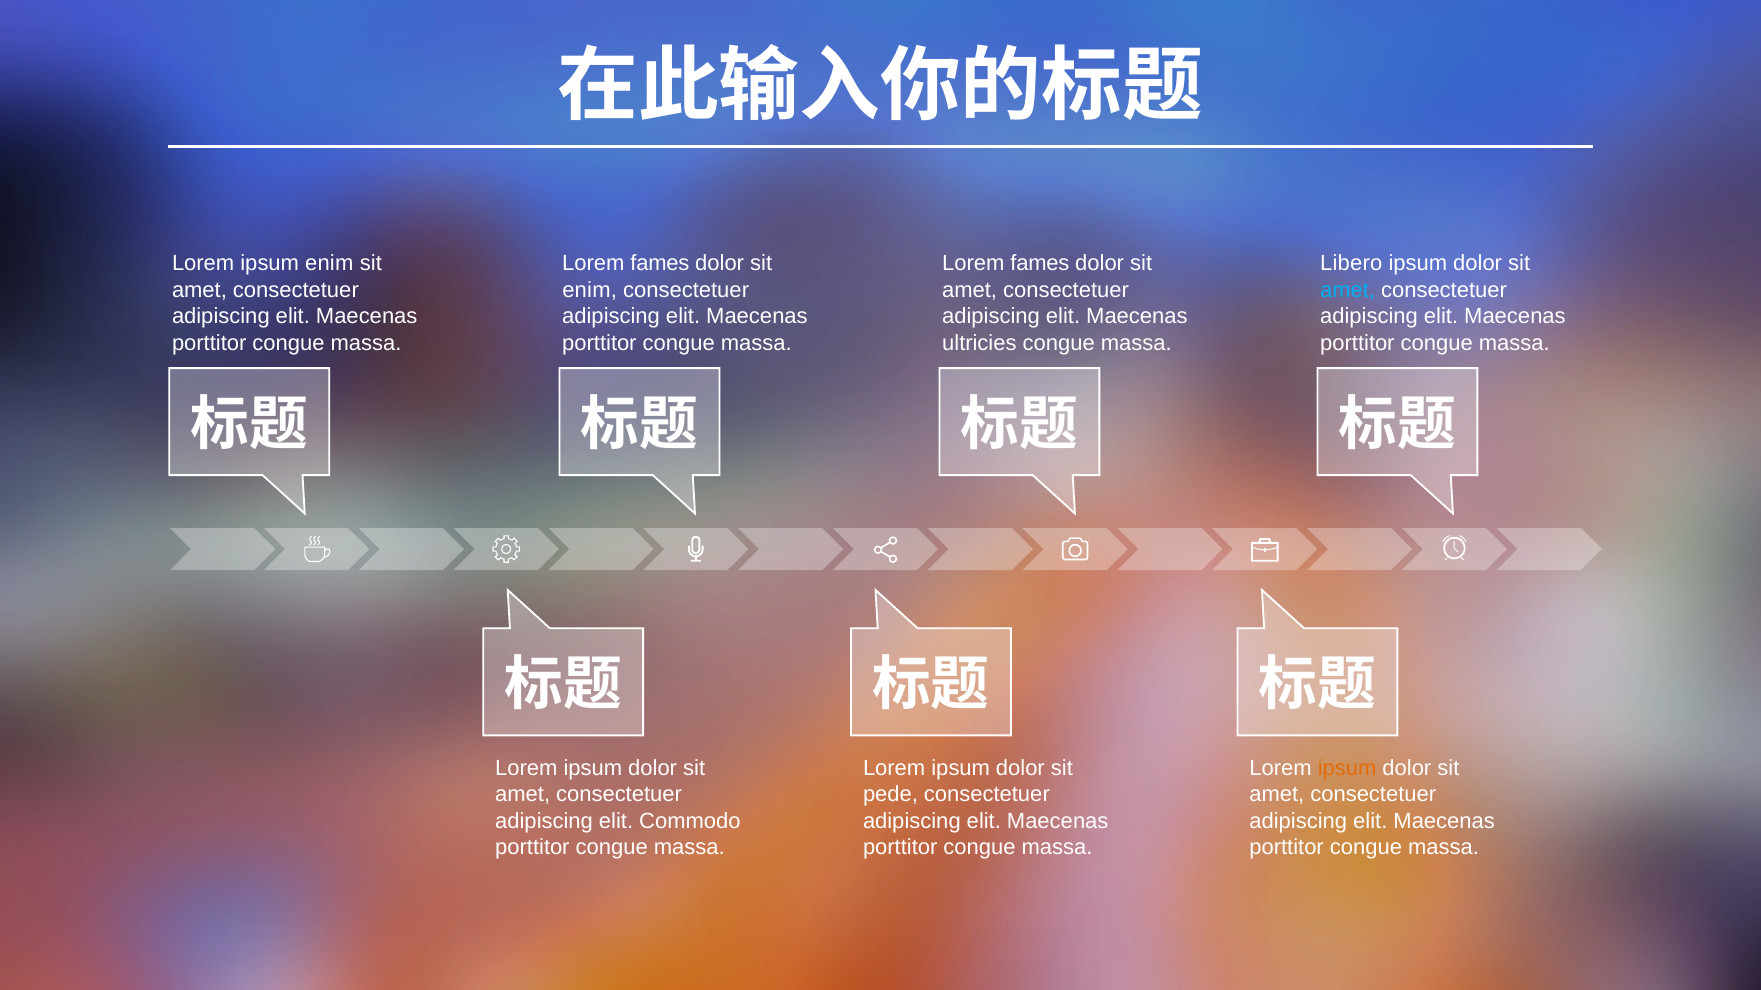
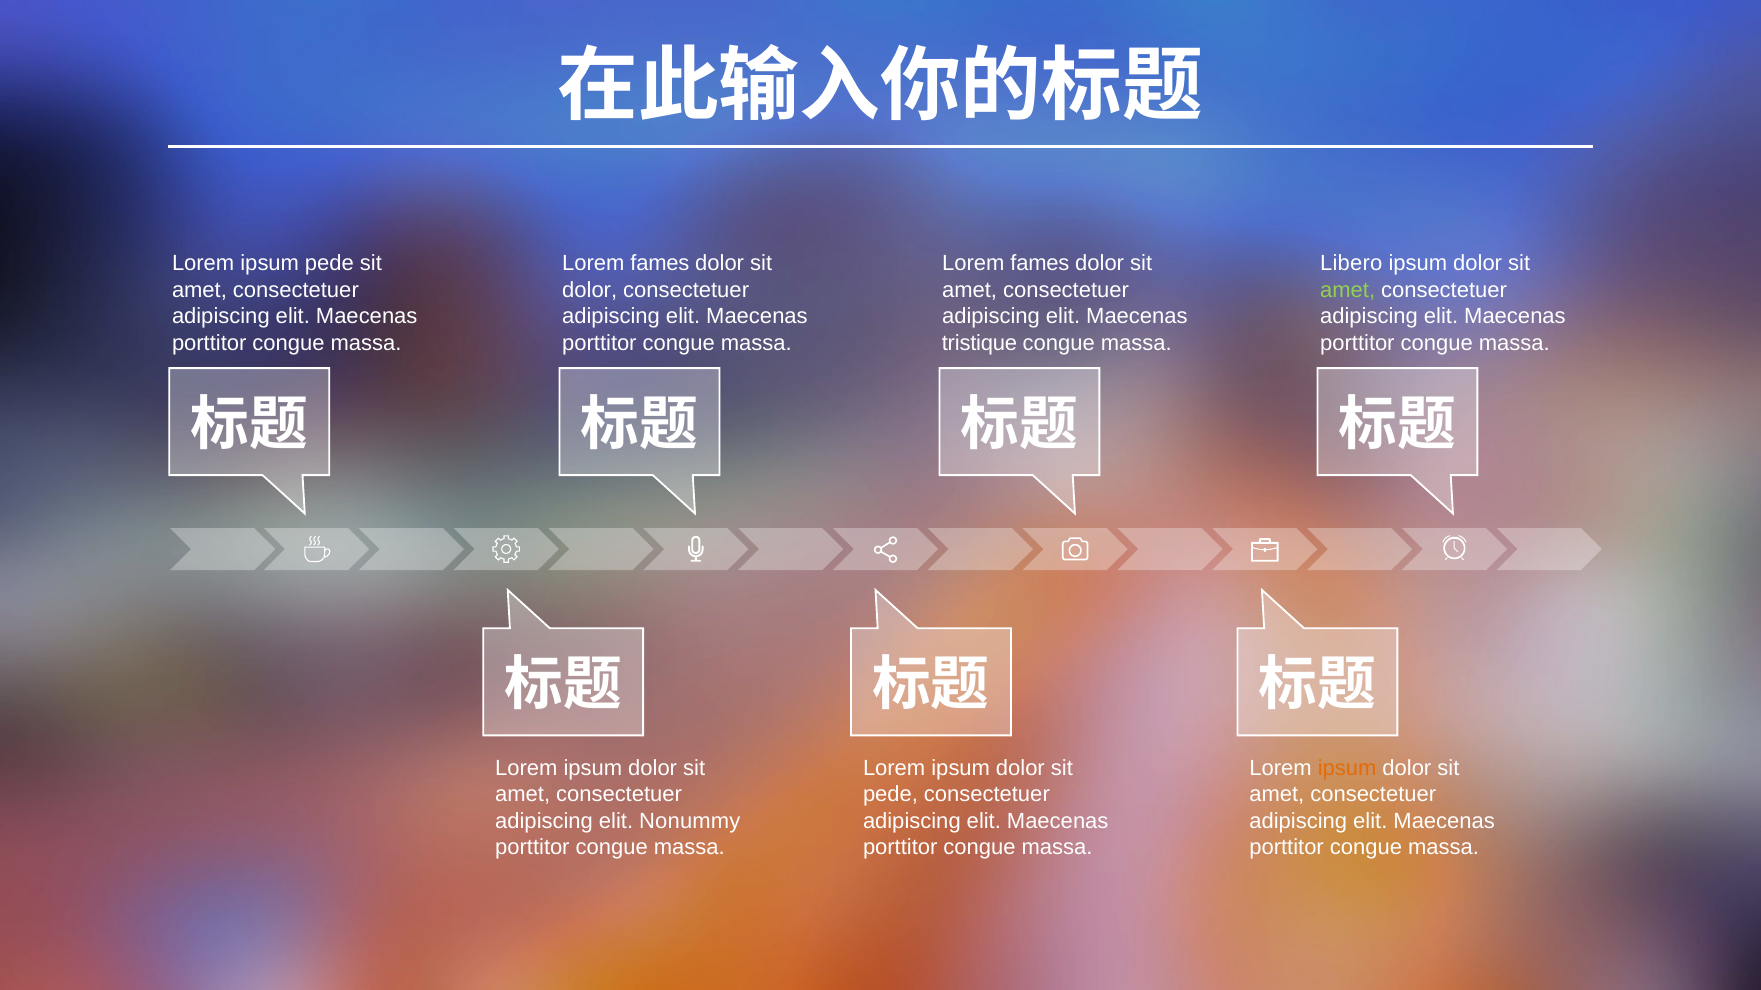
ipsum enim: enim -> pede
enim at (590, 290): enim -> dolor
amet at (1348, 290) colour: light blue -> light green
ultricies: ultricies -> tristique
Commodo: Commodo -> Nonummy
